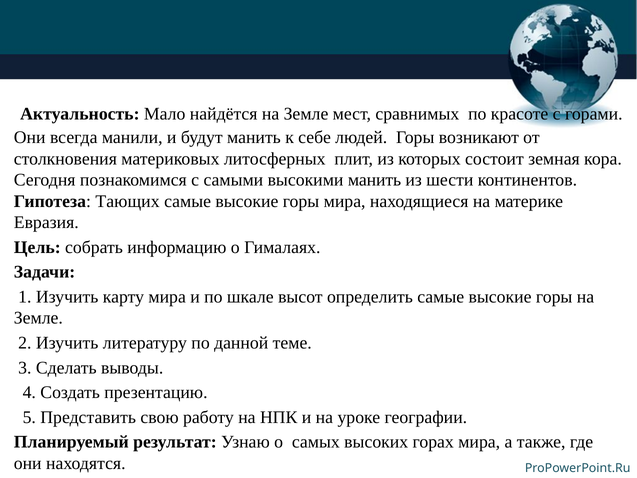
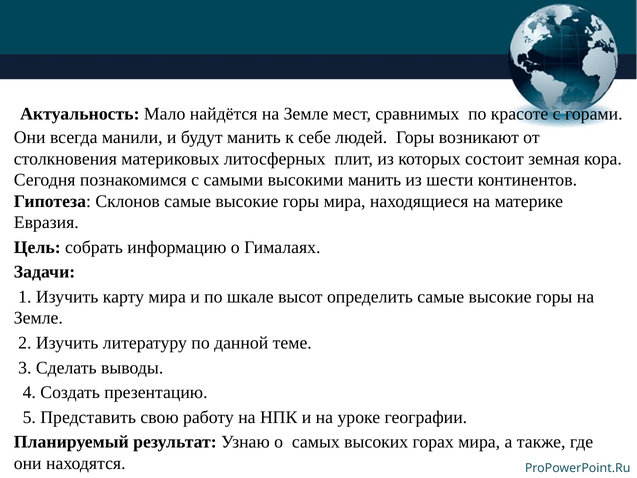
Тающих: Тающих -> Склонов
